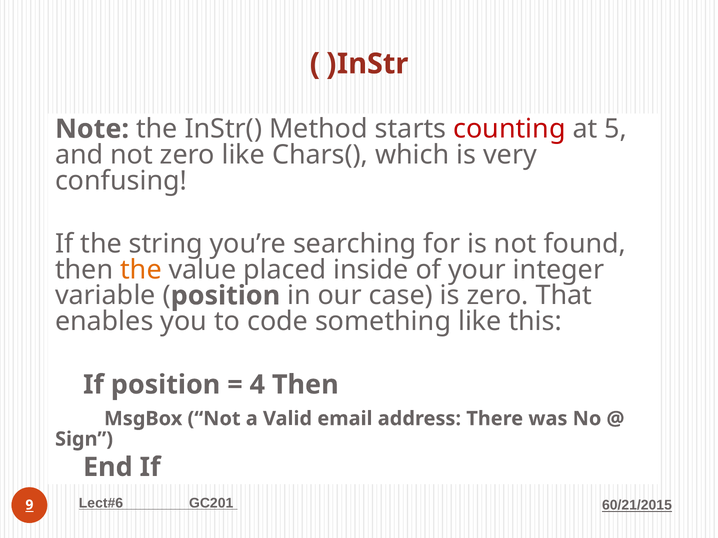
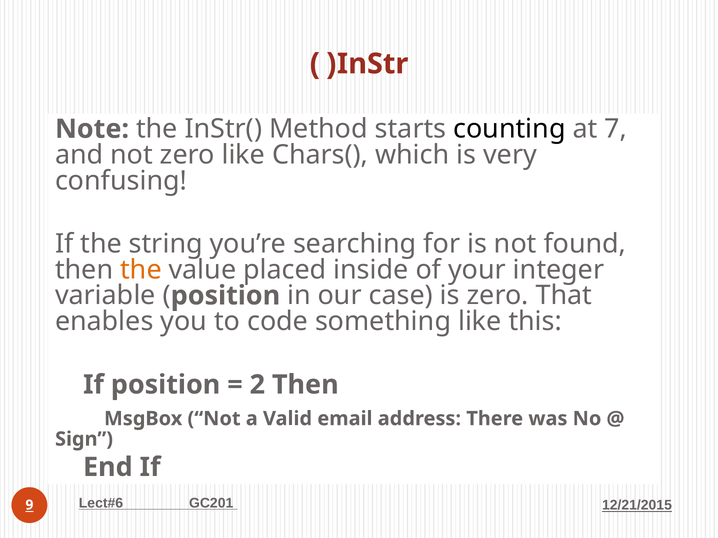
counting colour: red -> black
5: 5 -> 7
4: 4 -> 2
60/21/2015: 60/21/2015 -> 12/21/2015
